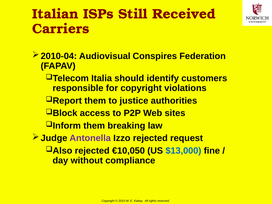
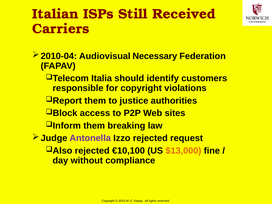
Conspires: Conspires -> Necessary
€10,050: €10,050 -> €10,100
$13,000 colour: blue -> orange
